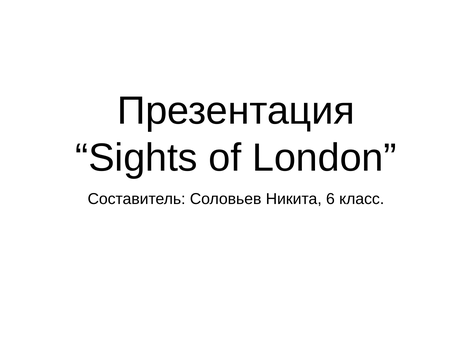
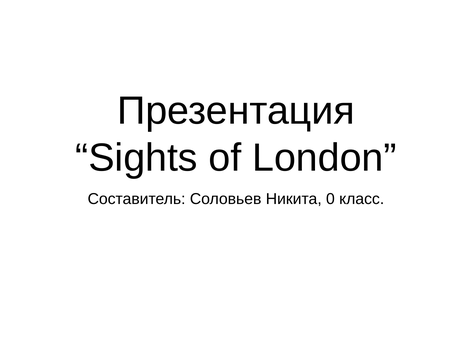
6: 6 -> 0
